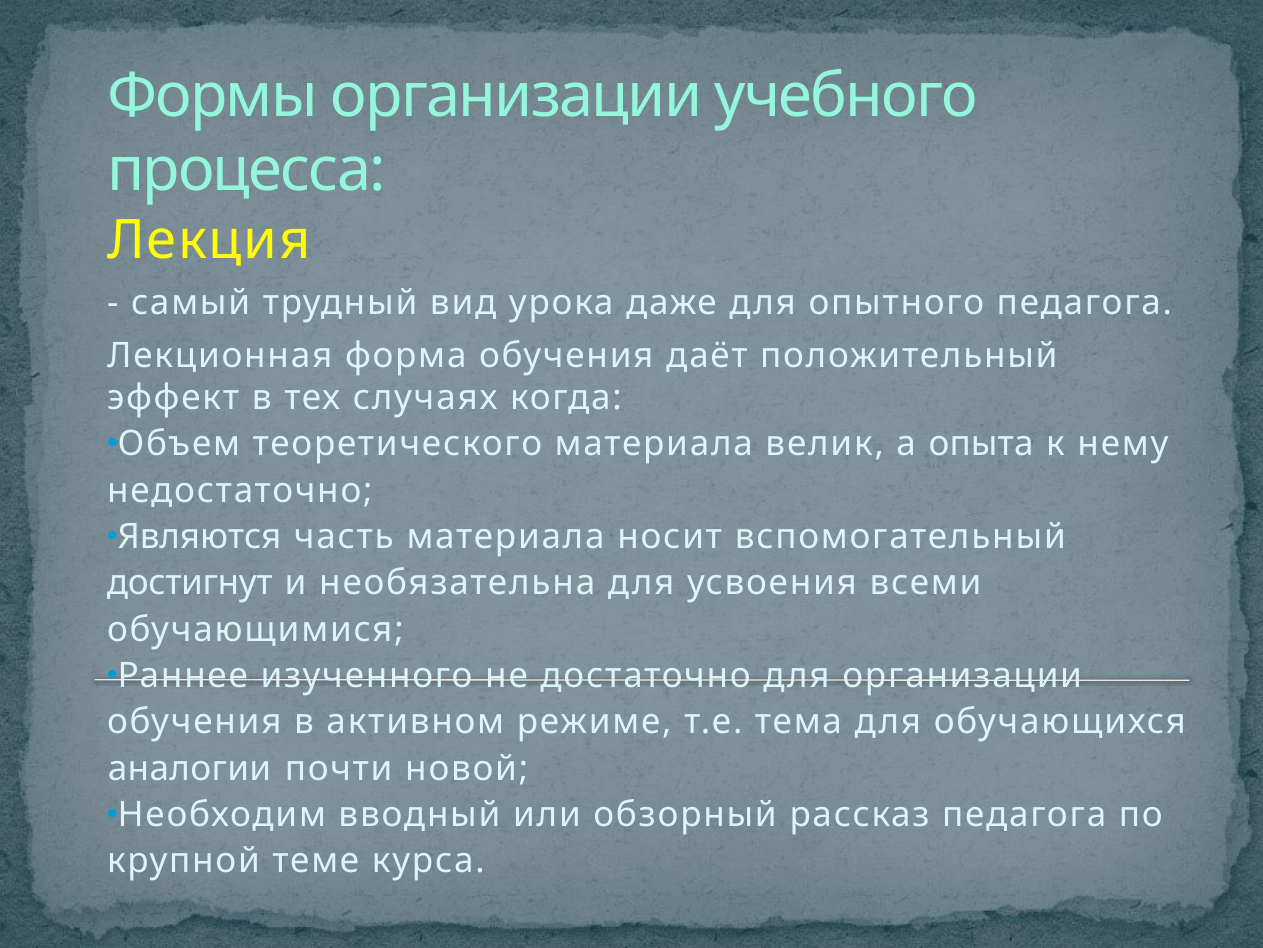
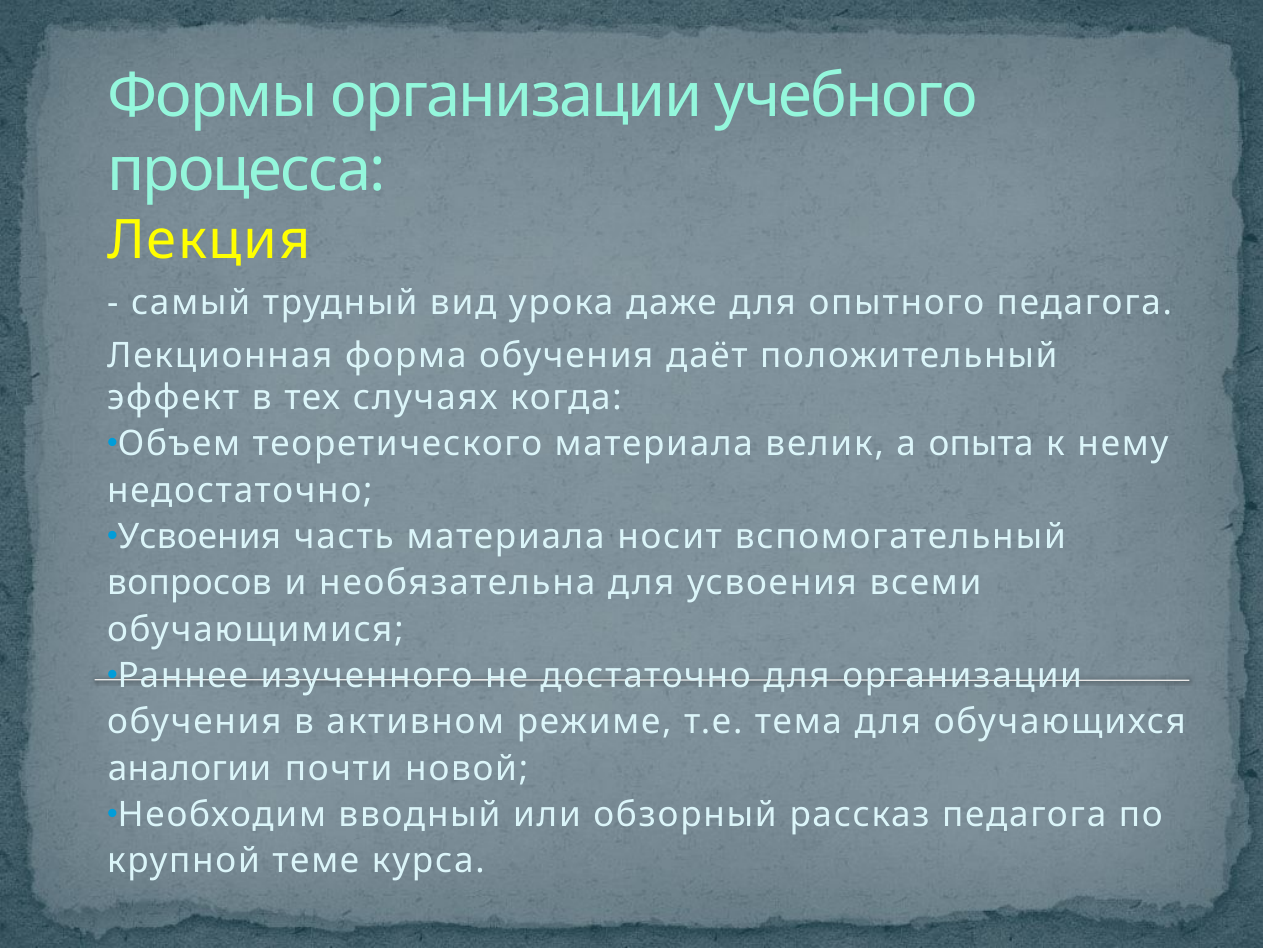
Являются at (200, 537): Являются -> Усвоения
достигнут: достигнут -> вопросов
